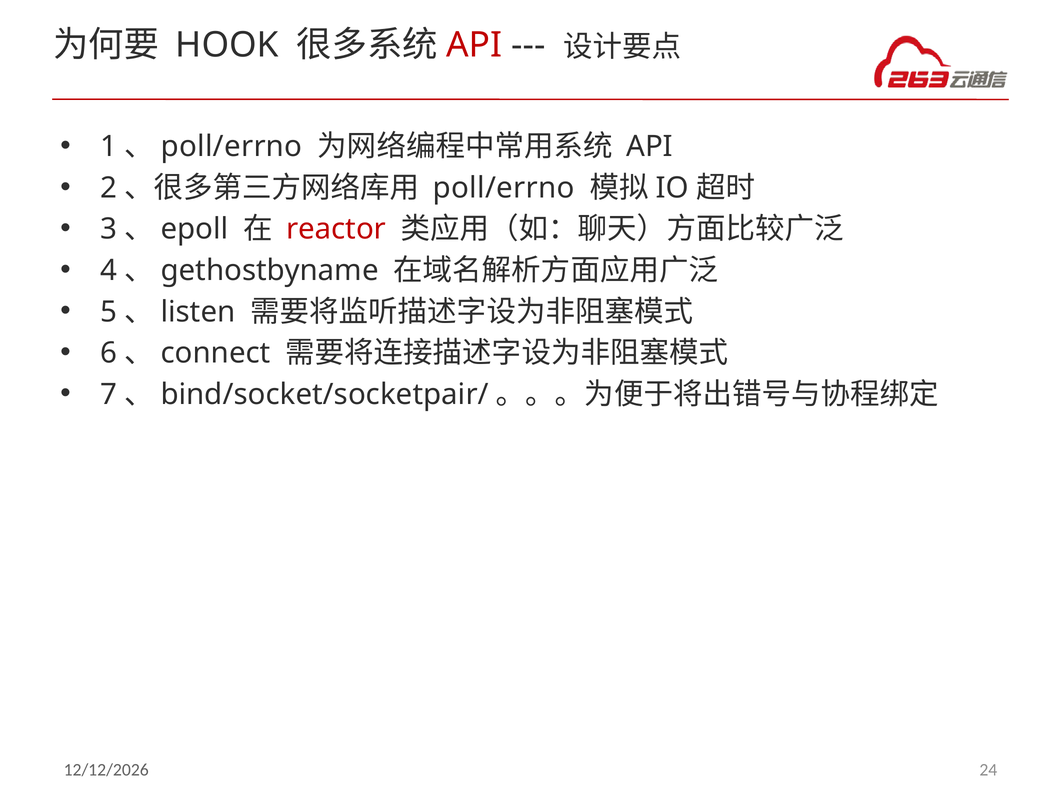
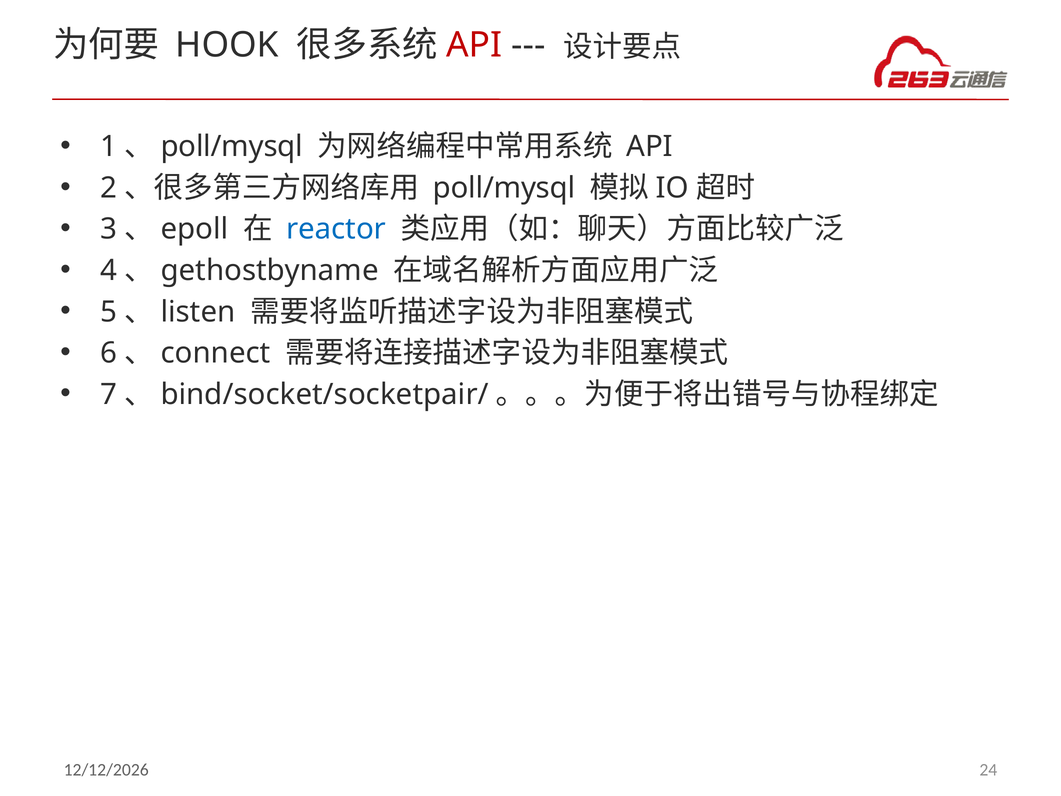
poll/errno at (231, 147): poll/errno -> poll/mysql
poll/errno at (504, 188): poll/errno -> poll/mysql
reactor colour: red -> blue
